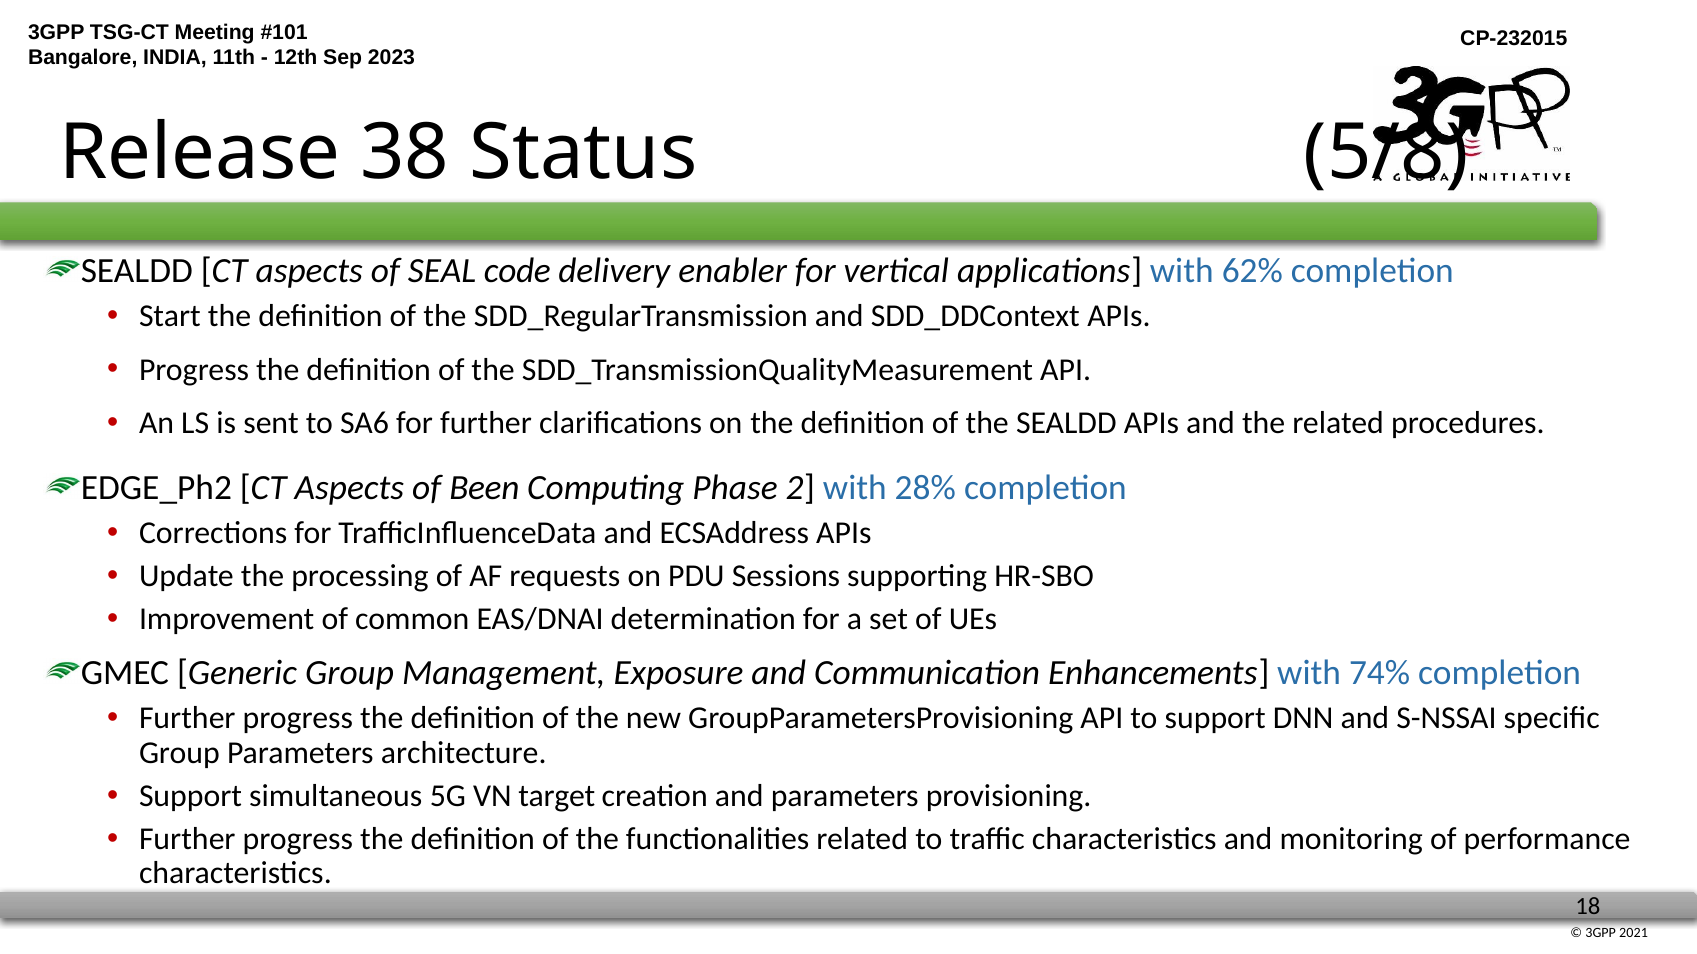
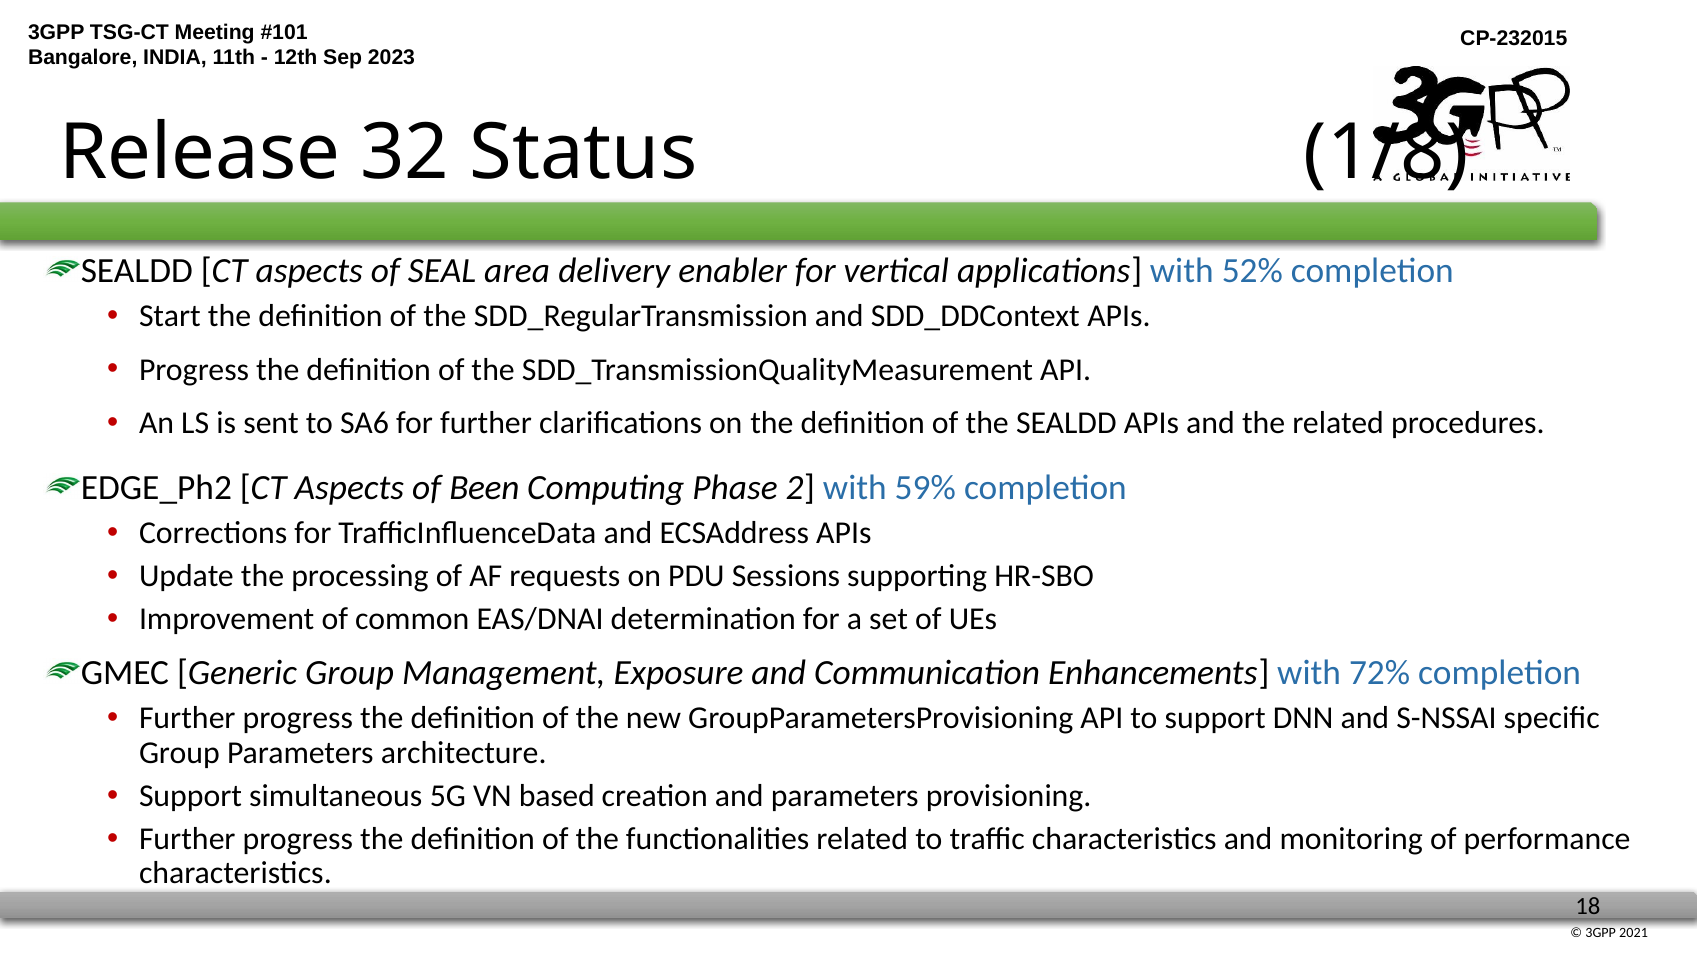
38: 38 -> 32
5/8: 5/8 -> 1/8
code: code -> area
62%: 62% -> 52%
28%: 28% -> 59%
74%: 74% -> 72%
target: target -> based
